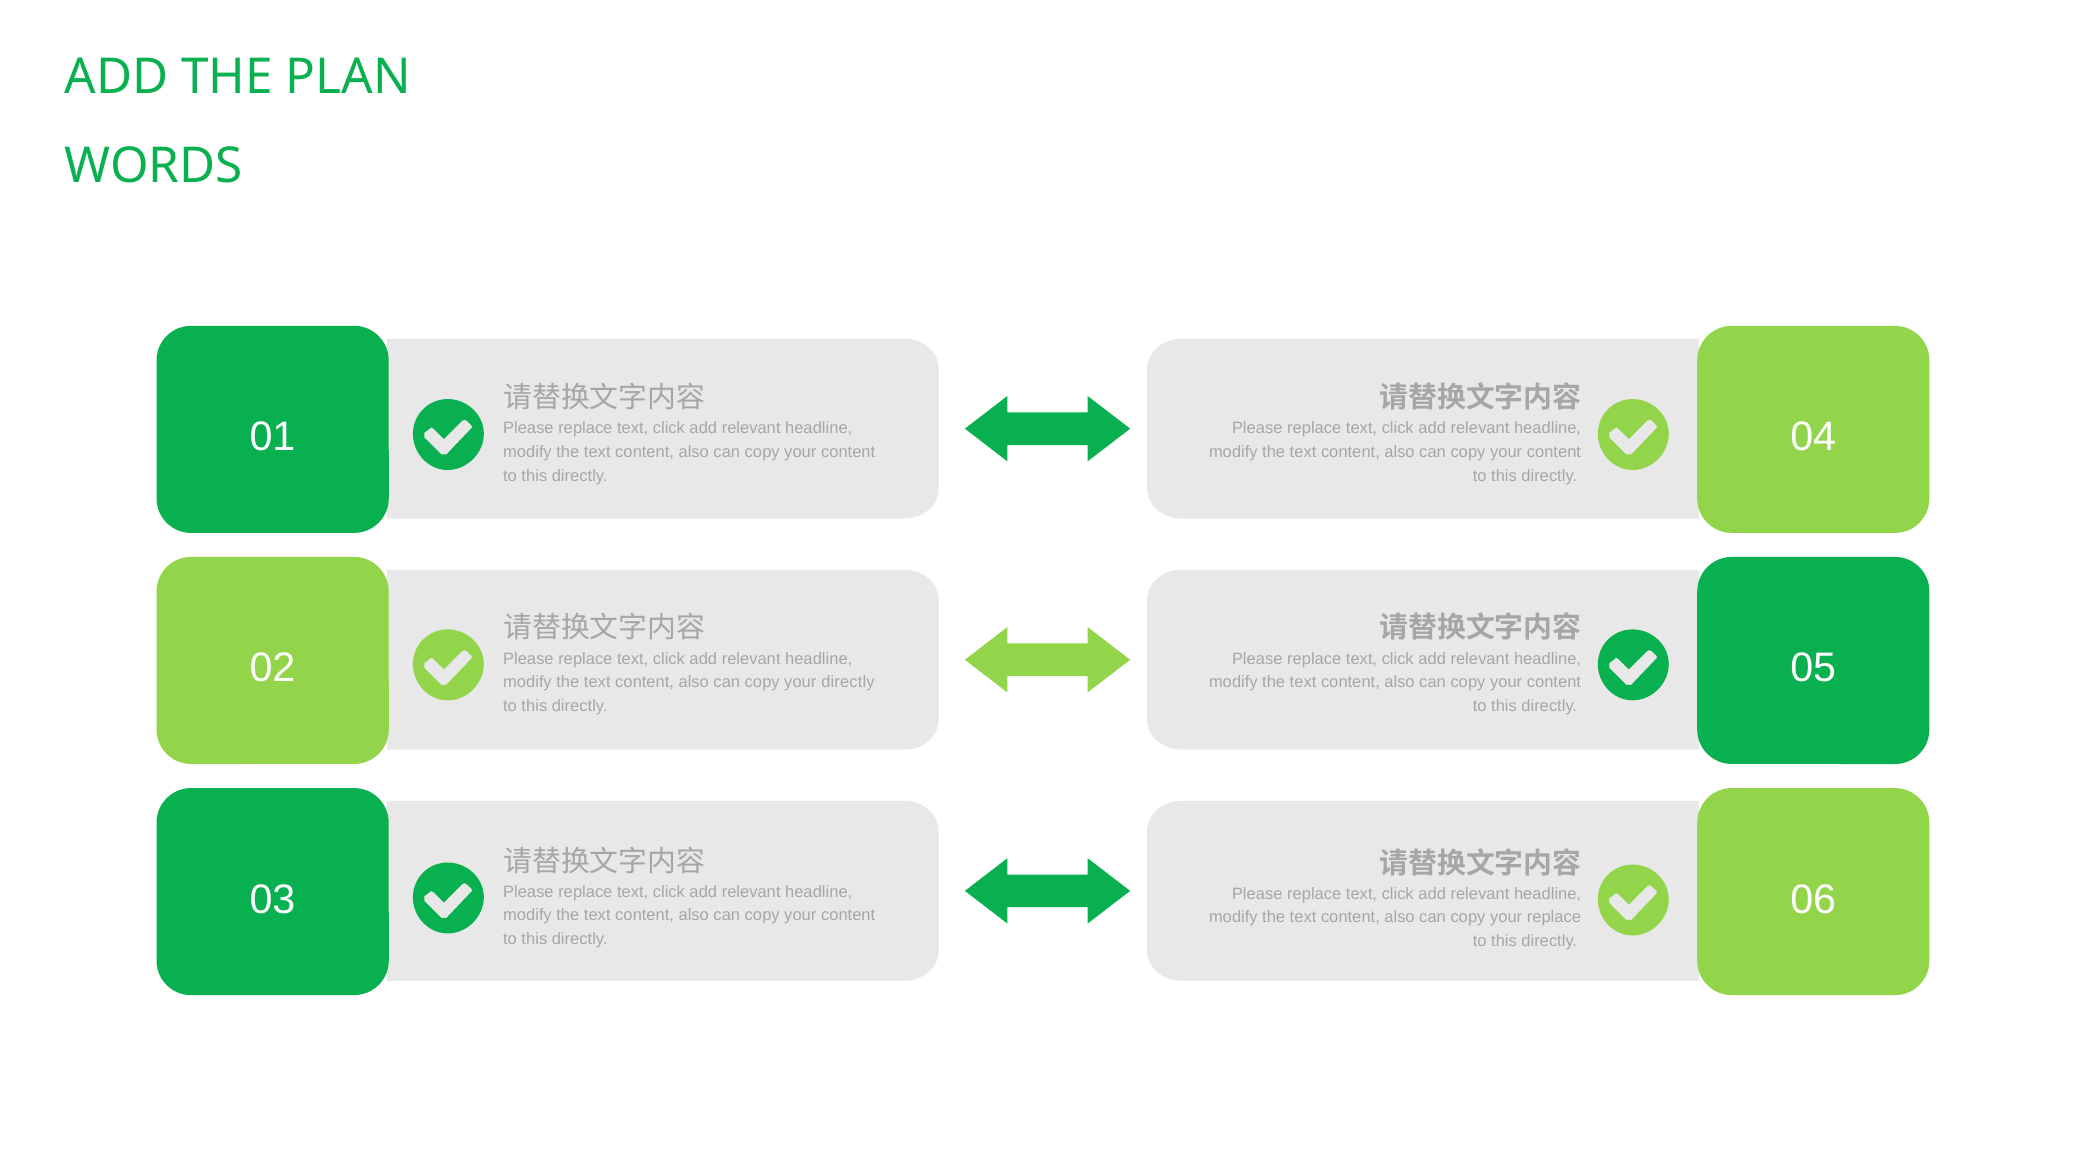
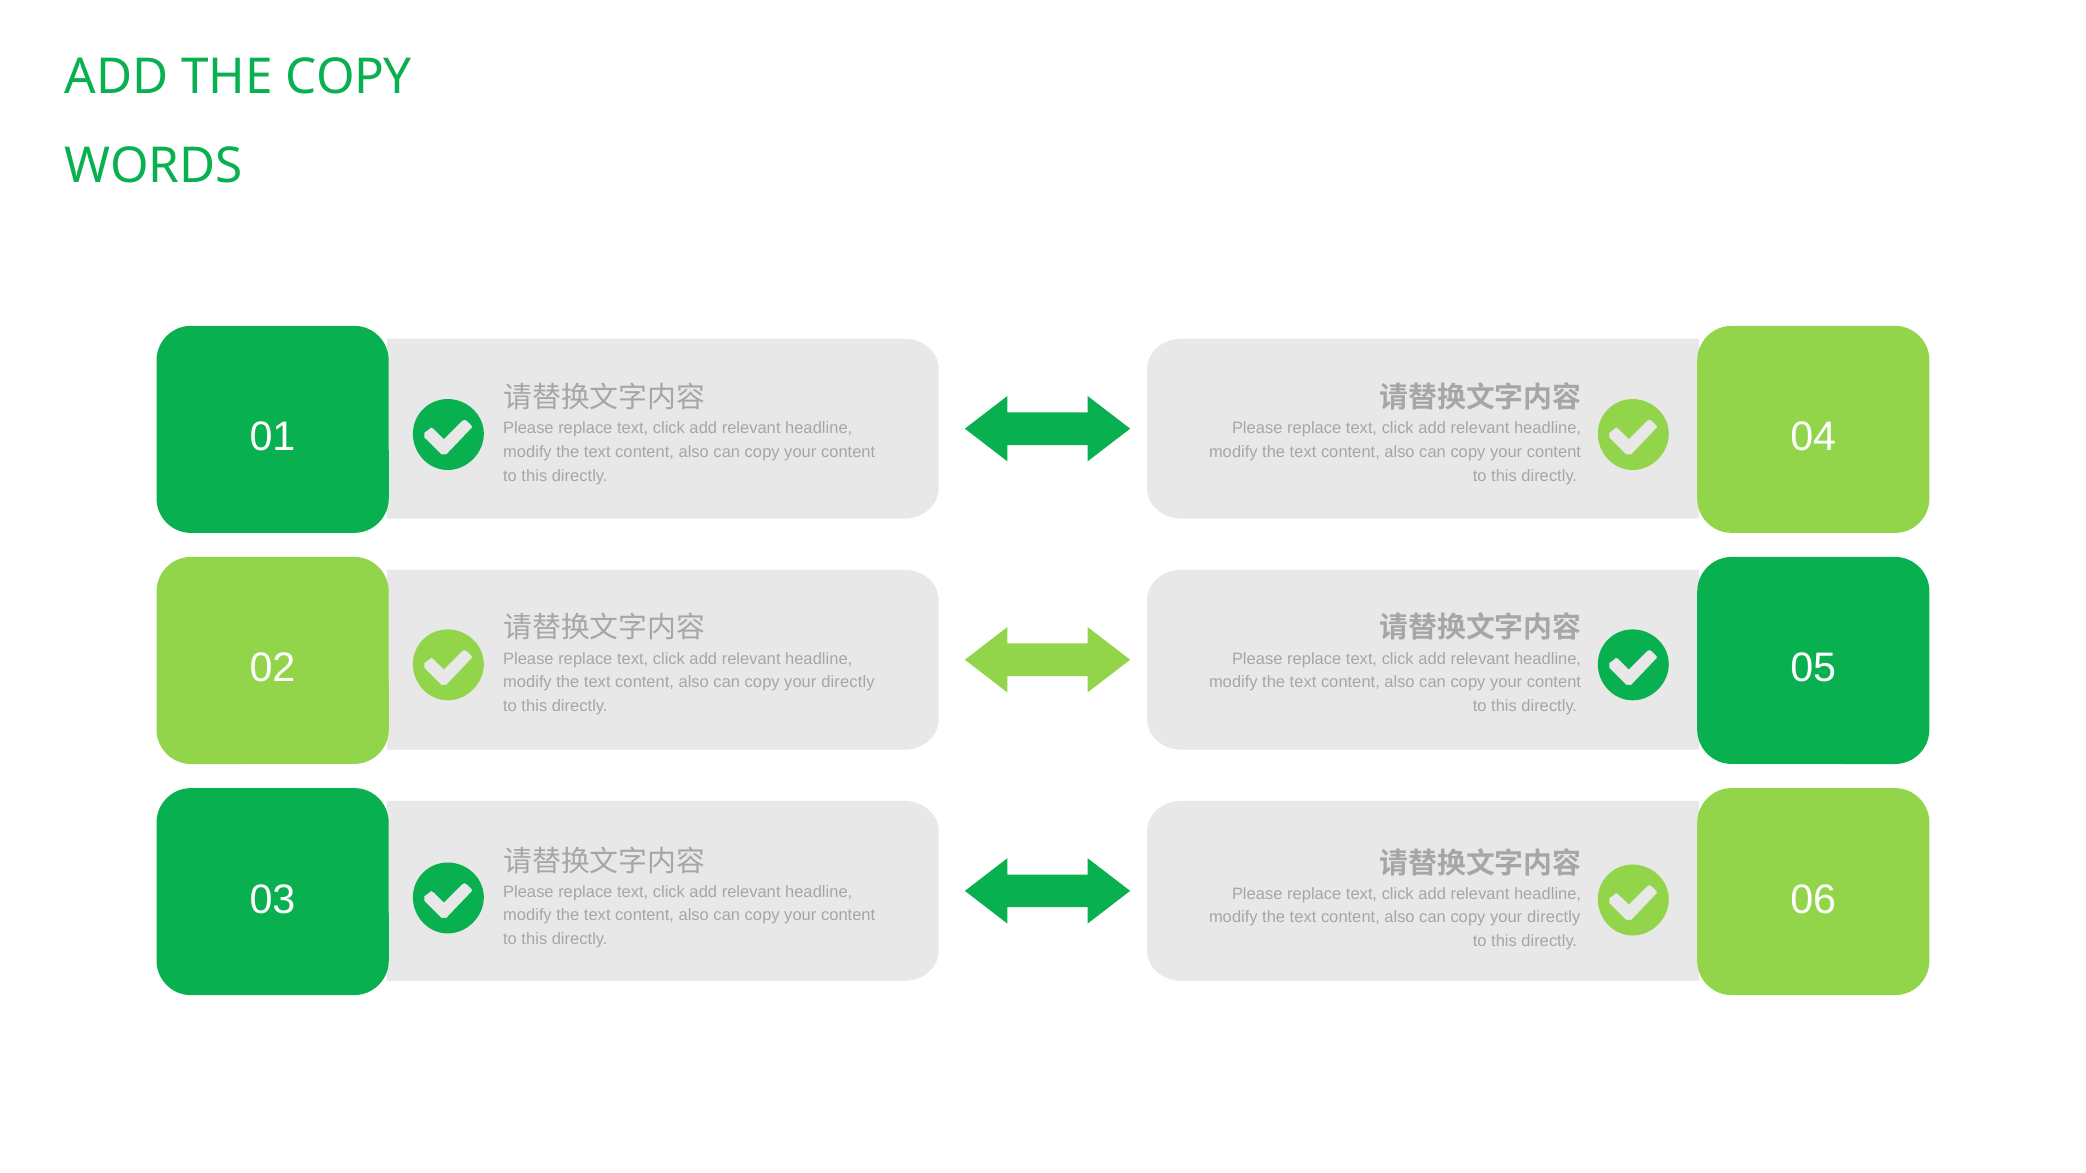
THE PLAN: PLAN -> COPY
replace at (1554, 918): replace -> directly
